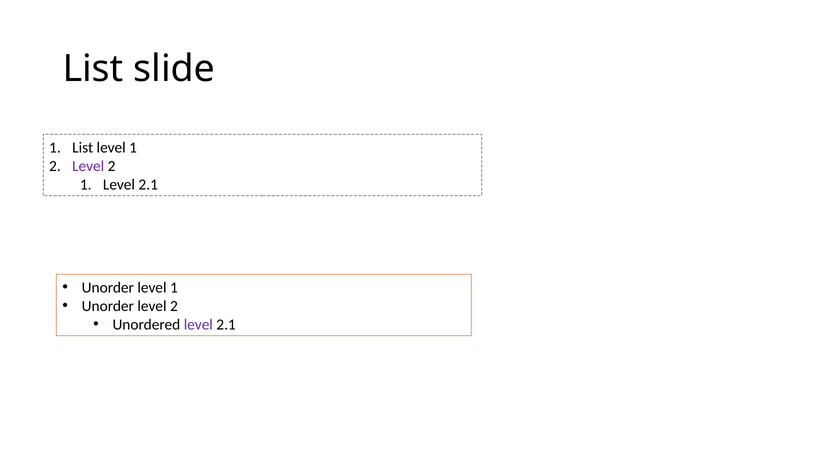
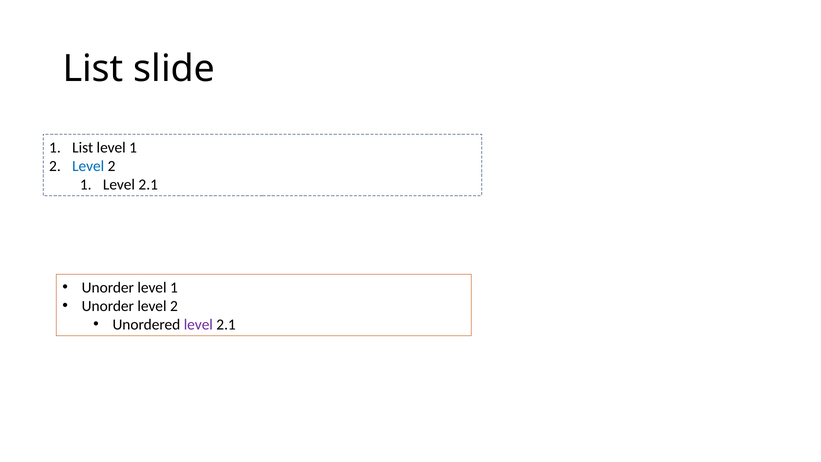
Level at (88, 166) colour: purple -> blue
